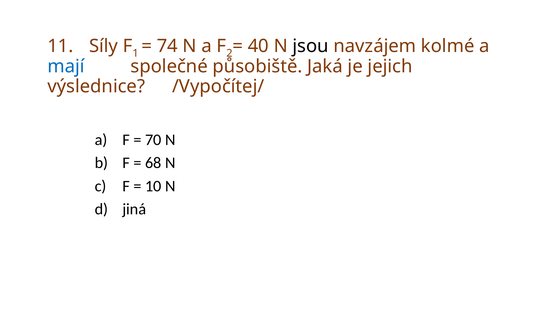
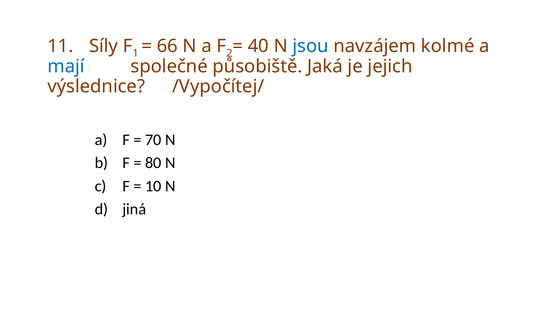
74: 74 -> 66
jsou colour: black -> blue
68: 68 -> 80
